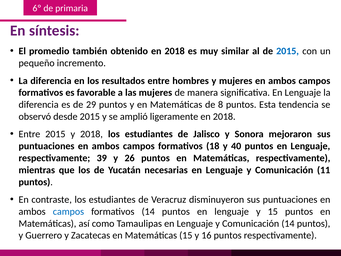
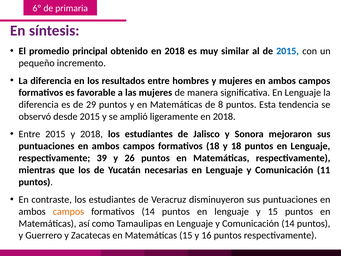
también: también -> principal
y 40: 40 -> 18
campos at (68, 211) colour: blue -> orange
